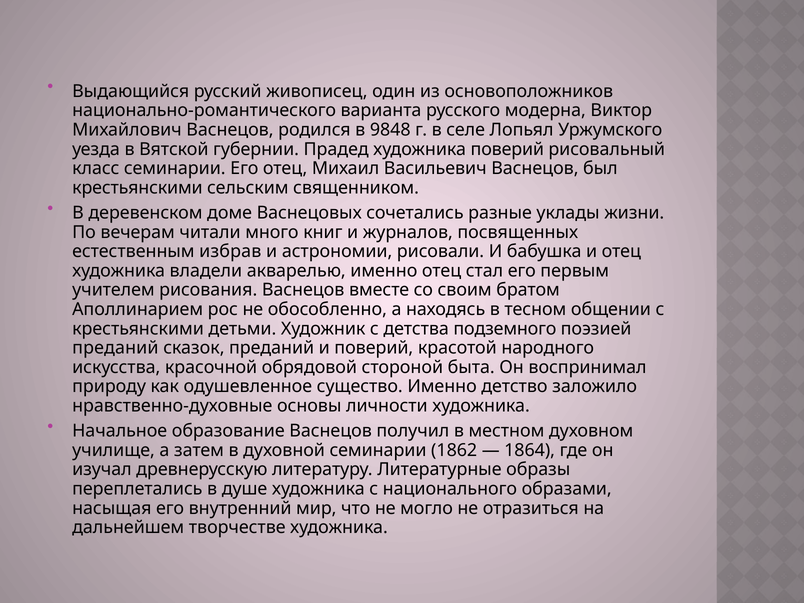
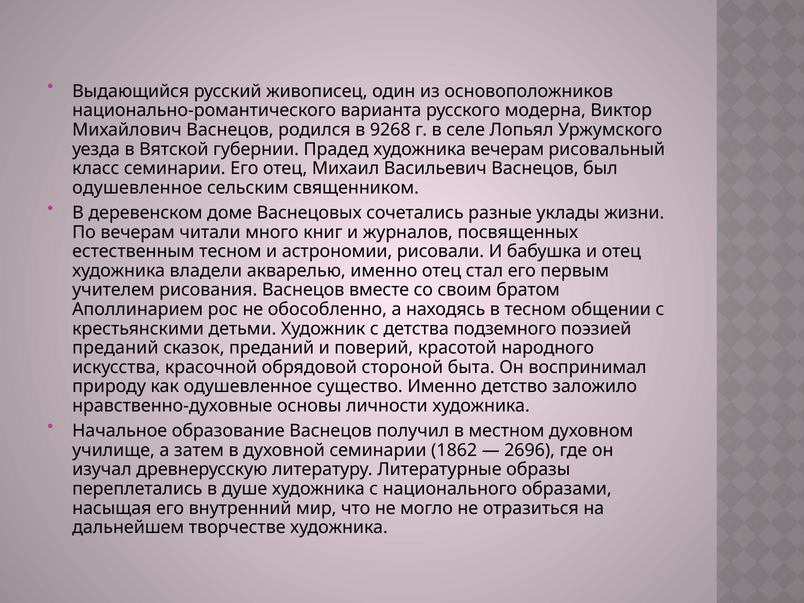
9848: 9848 -> 9268
художника поверий: поверий -> вечерам
крестьянскими at (137, 188): крестьянскими -> одушевленное
естественным избрав: избрав -> тесном
1864: 1864 -> 2696
